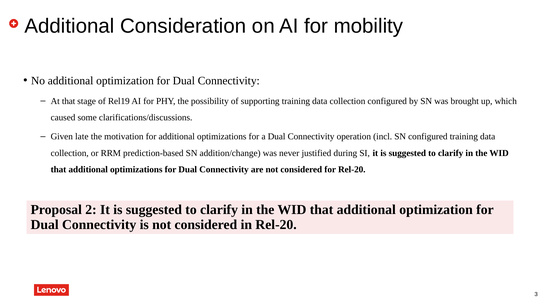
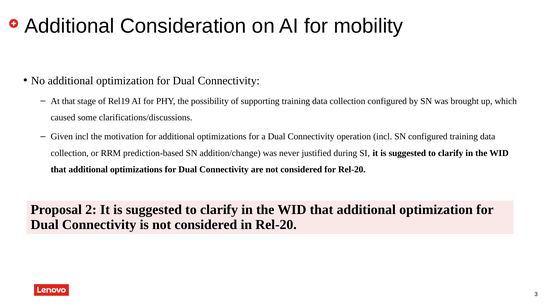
Given late: late -> incl
